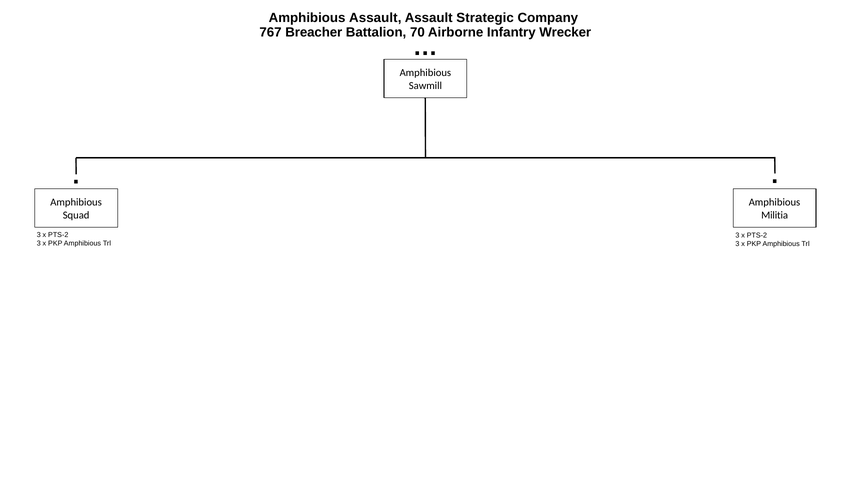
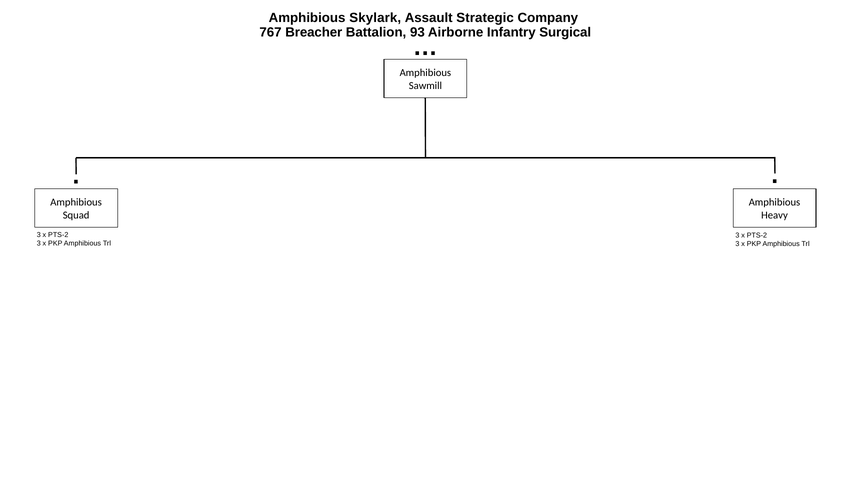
Amphibious Assault: Assault -> Skylark
70: 70 -> 93
Wrecker: Wrecker -> Surgical
Militia: Militia -> Heavy
